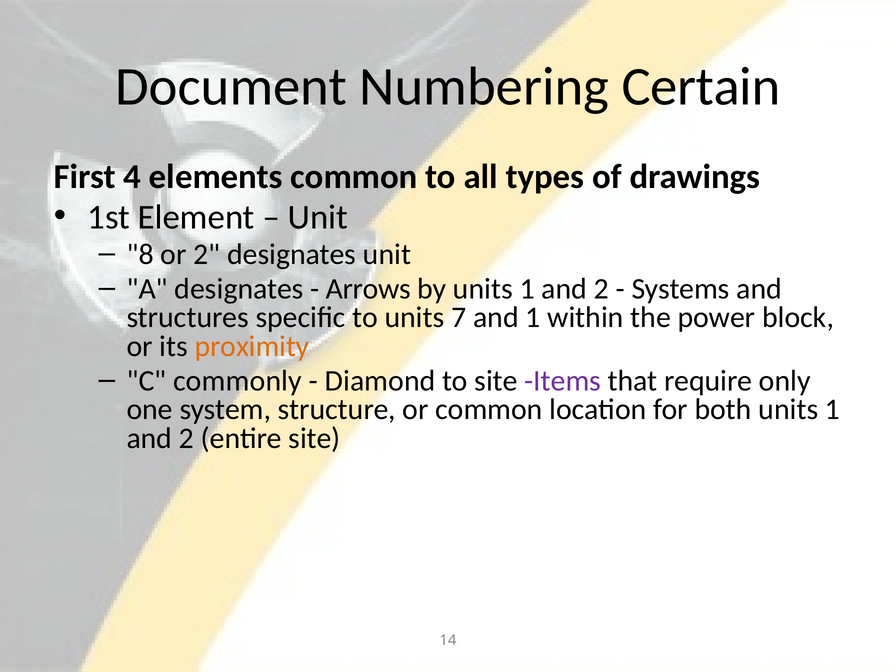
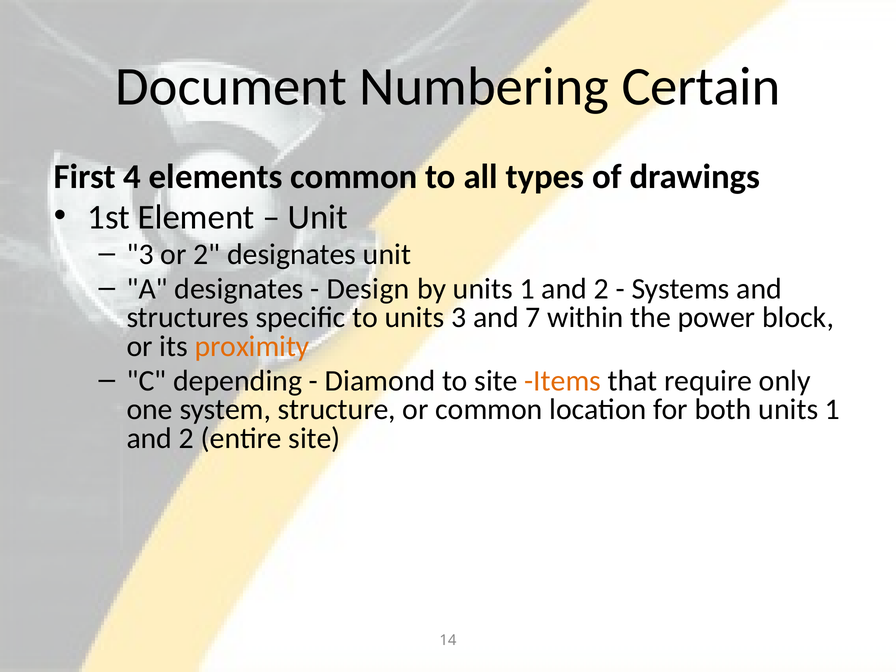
8 at (140, 254): 8 -> 3
Arrows: Arrows -> Design
units 7: 7 -> 3
and 1: 1 -> 7
commonly: commonly -> depending
Items colour: purple -> orange
